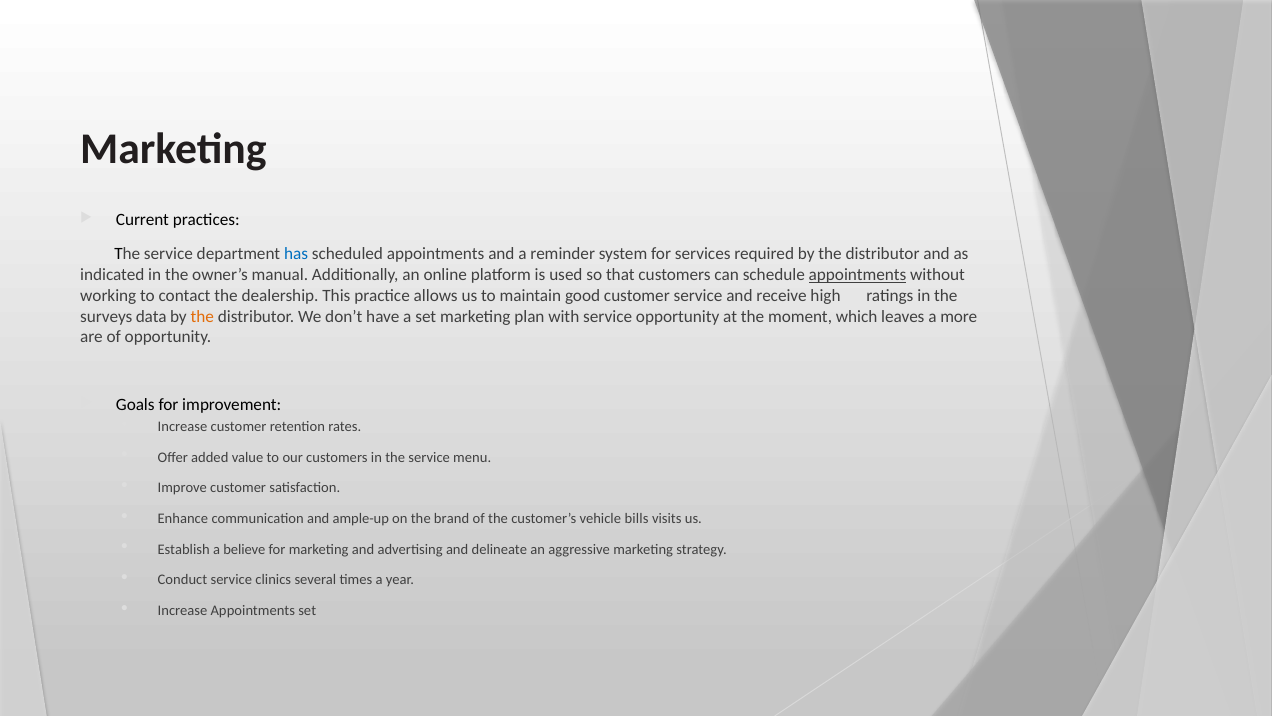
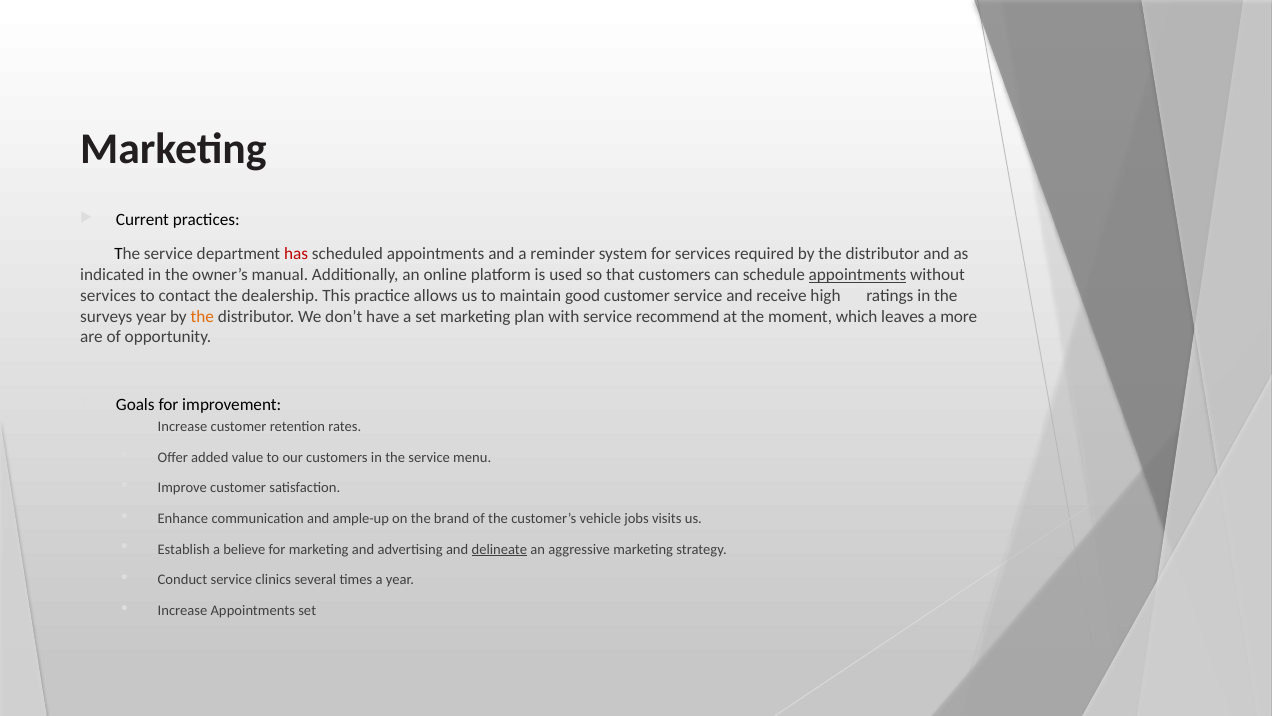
has colour: blue -> red
working at (108, 295): working -> services
surveys data: data -> year
service opportunity: opportunity -> recommend
bills: bills -> jobs
delineate underline: none -> present
